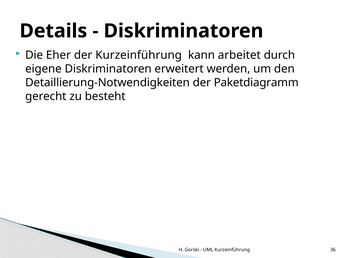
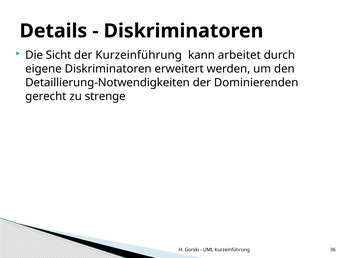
Eher: Eher -> Sicht
Paketdiagramm: Paketdiagramm -> Dominierenden
besteht: besteht -> strenge
